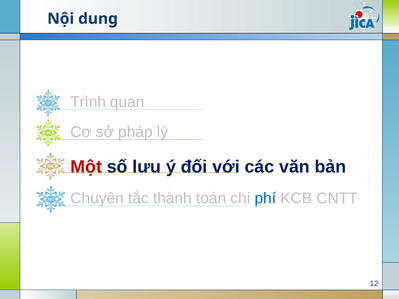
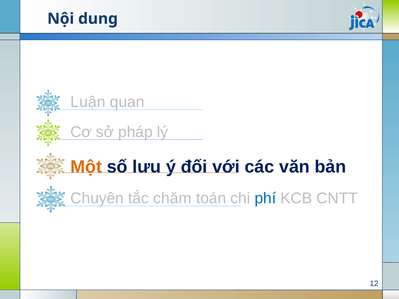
Trình: Trình -> Luận
Một colour: red -> orange
thành: thành -> chăm
